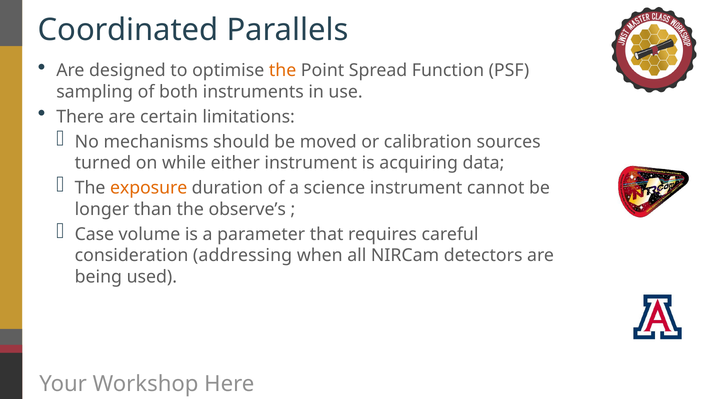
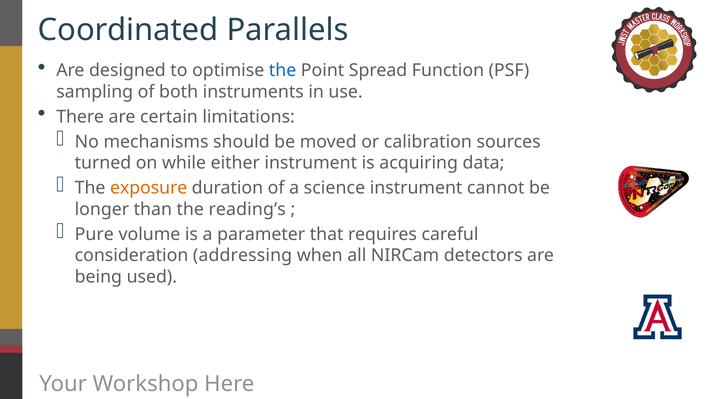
the at (283, 70) colour: orange -> blue
observe’s: observe’s -> reading’s
Case: Case -> Pure
